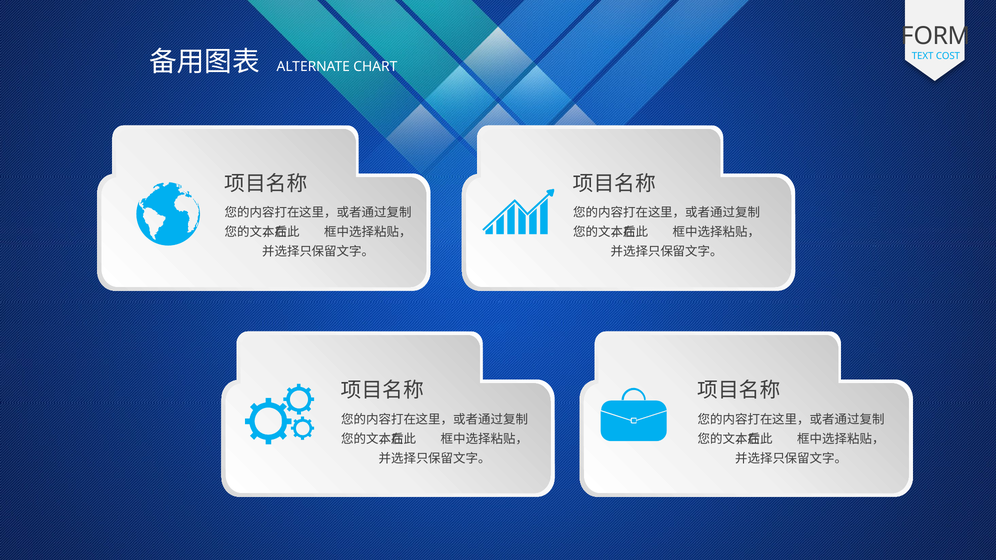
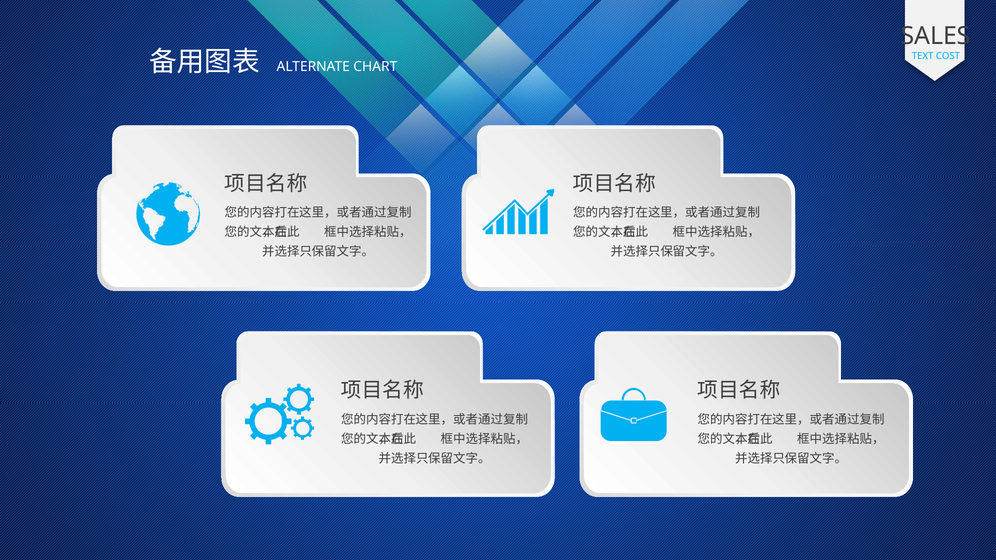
FORM: FORM -> SALES
